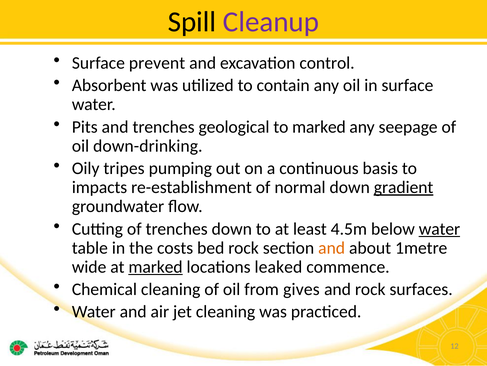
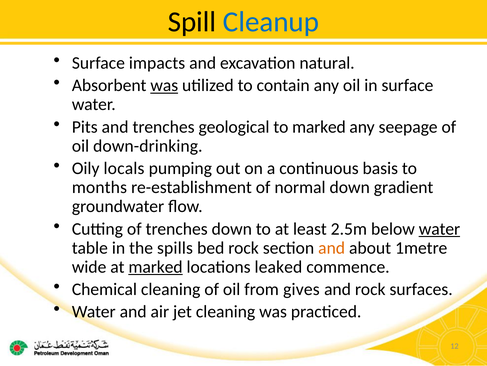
Cleanup colour: purple -> blue
prevent: prevent -> impacts
control: control -> natural
was at (164, 85) underline: none -> present
tripes: tripes -> locals
impacts: impacts -> months
gradient underline: present -> none
4.5m: 4.5m -> 2.5m
costs: costs -> spills
